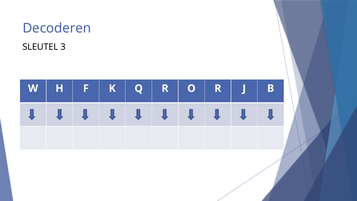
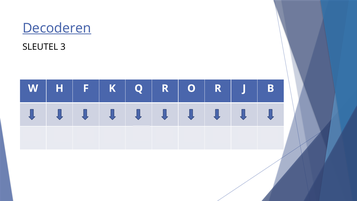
Decoderen underline: none -> present
